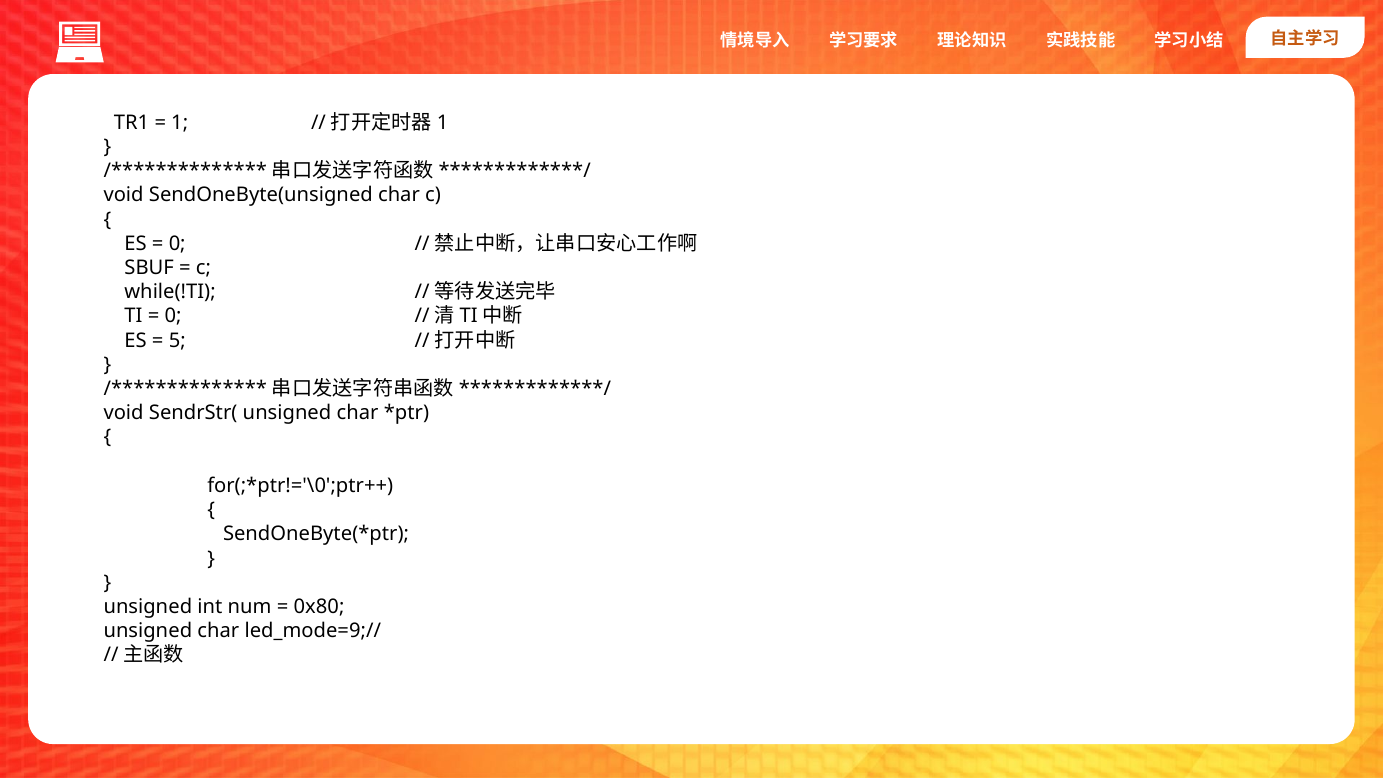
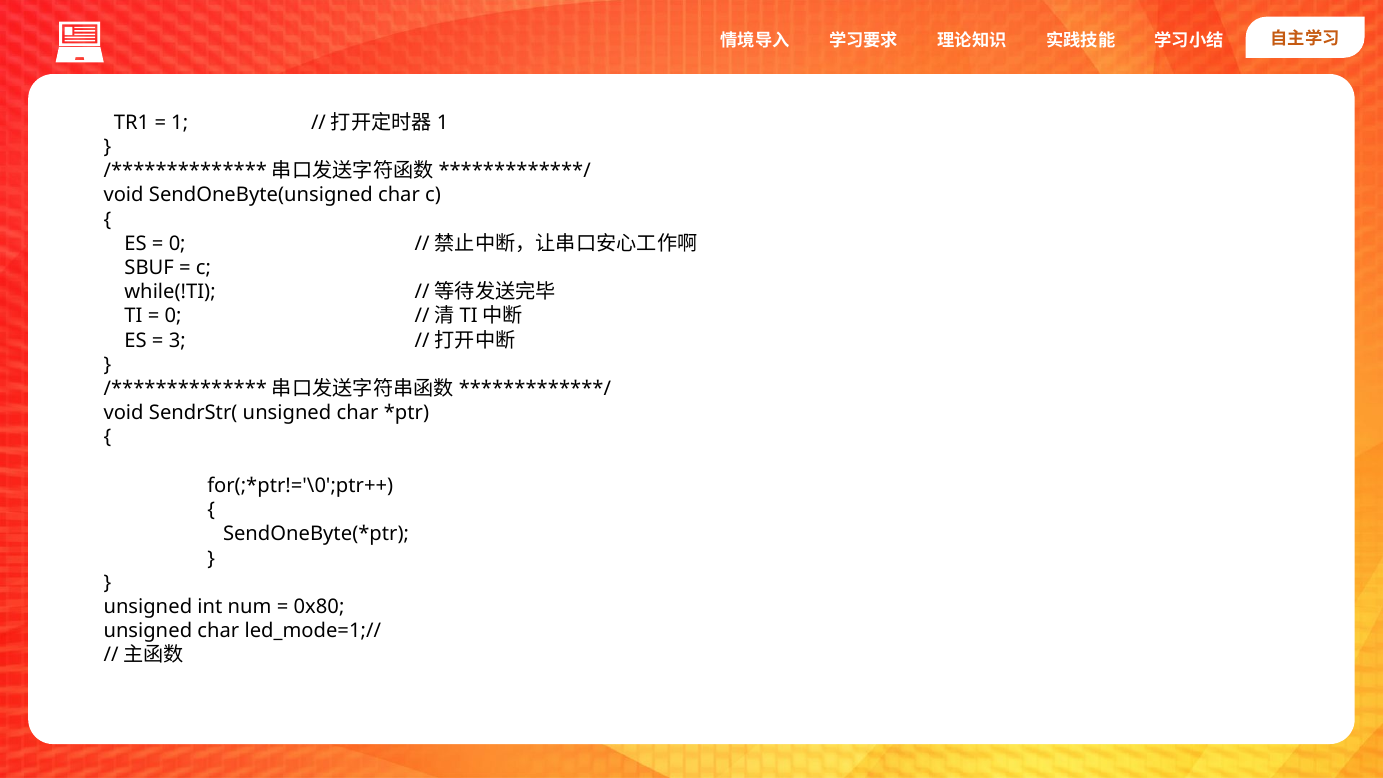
5: 5 -> 3
led_mode=9;//: led_mode=9;// -> led_mode=1;//
